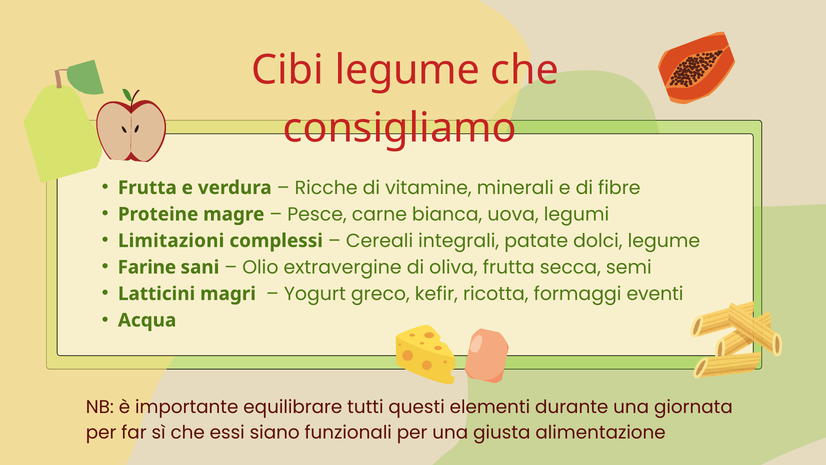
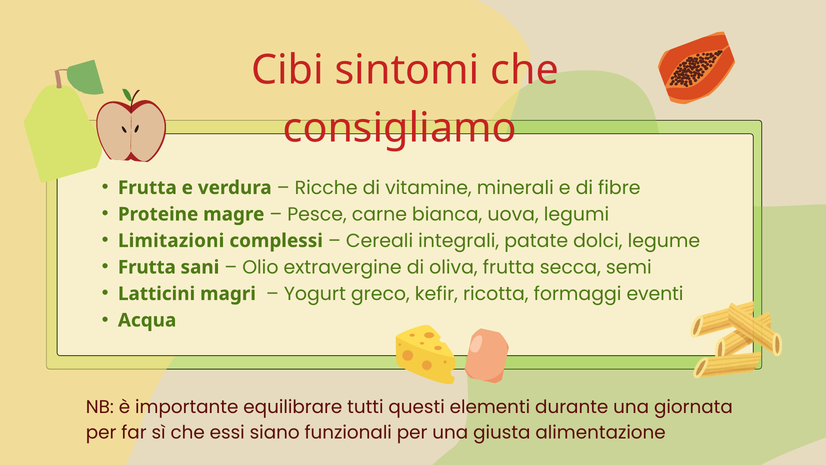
Cibi legume: legume -> sintomi
Farine at (147, 267): Farine -> Frutta
